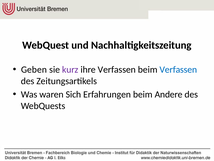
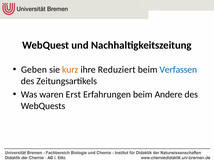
kurz colour: purple -> orange
ihre Verfassen: Verfassen -> Reduziert
Sich: Sich -> Erst
